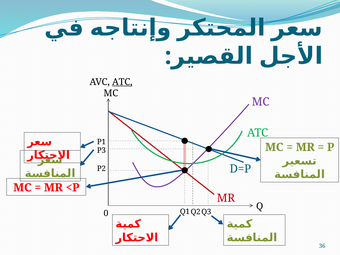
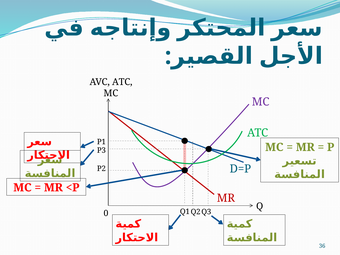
ATC at (122, 82) underline: present -> none
